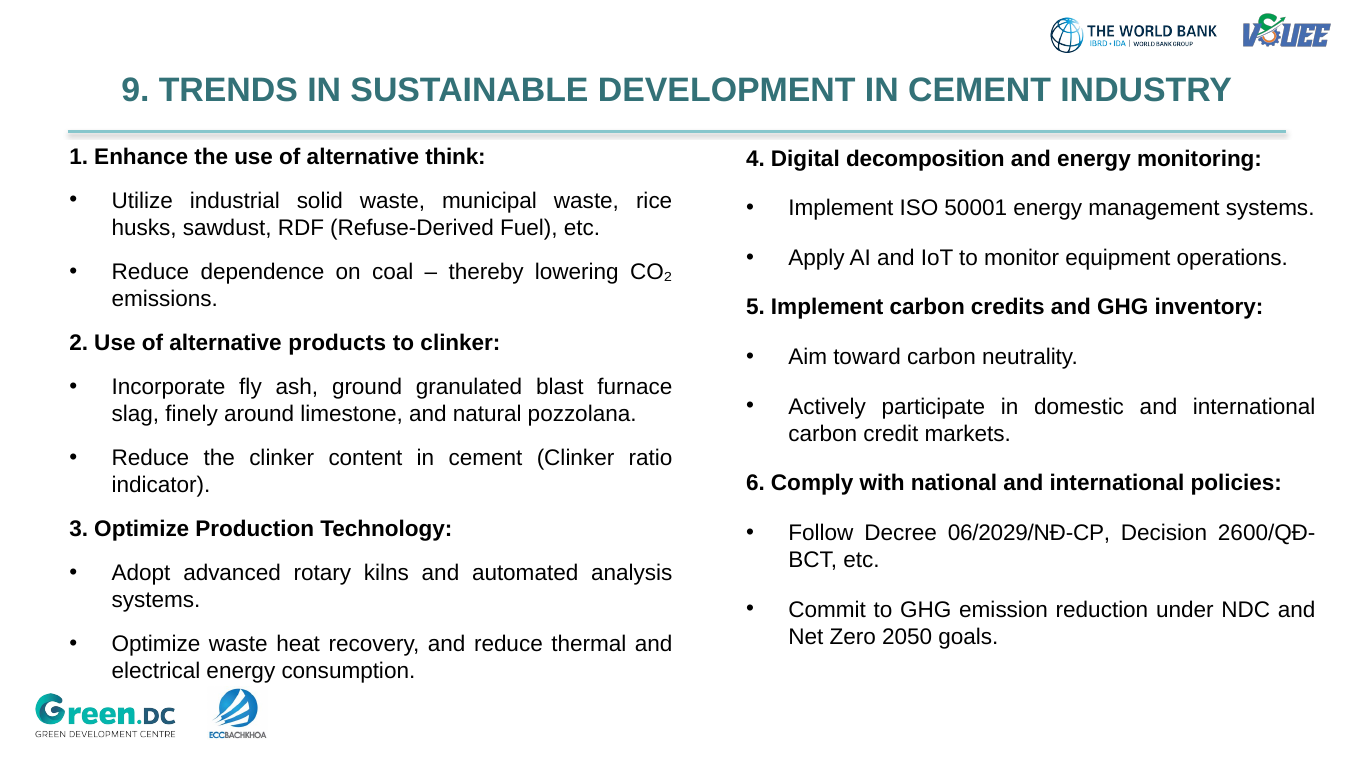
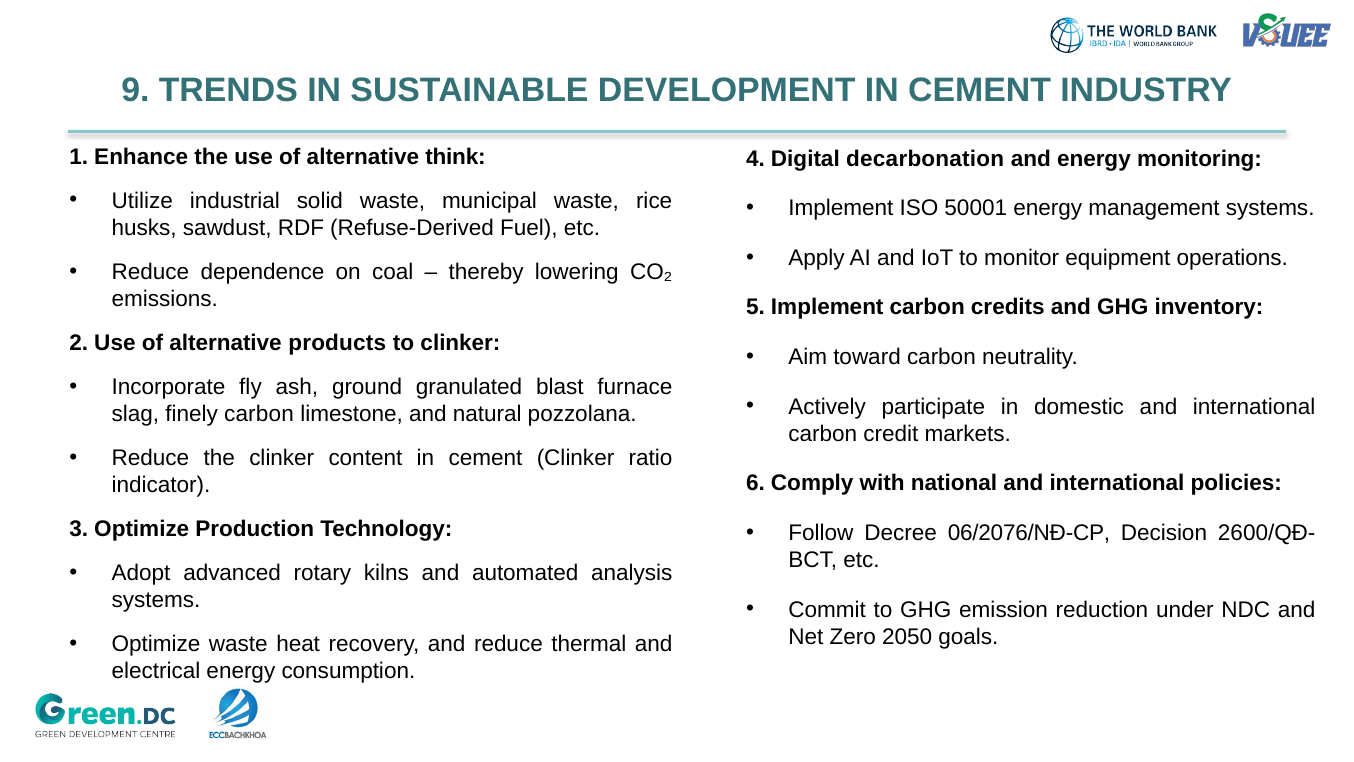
decomposition: decomposition -> decarbonation
finely around: around -> carbon
06/2029/NĐ-CP: 06/2029/NĐ-CP -> 06/2076/NĐ-CP
